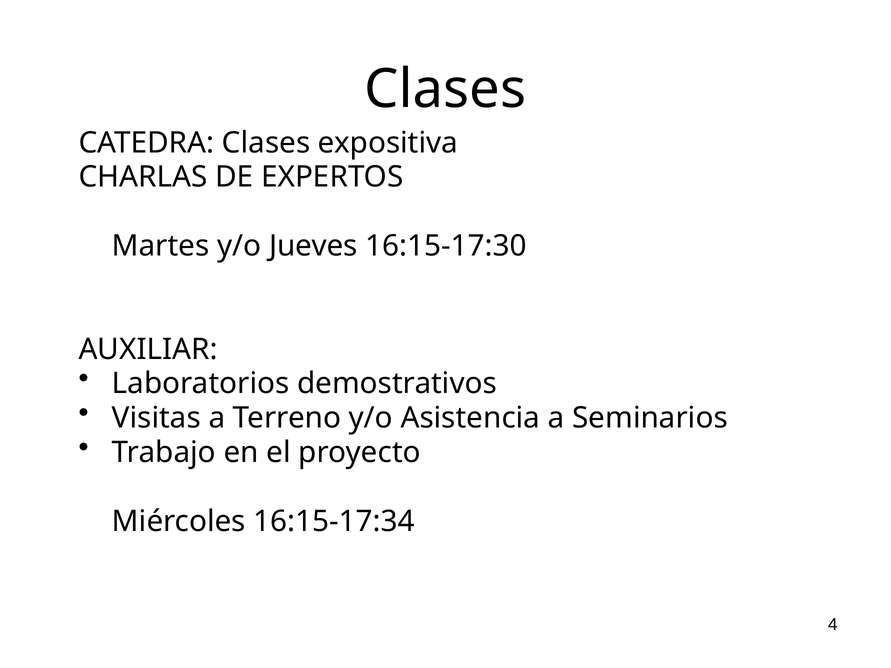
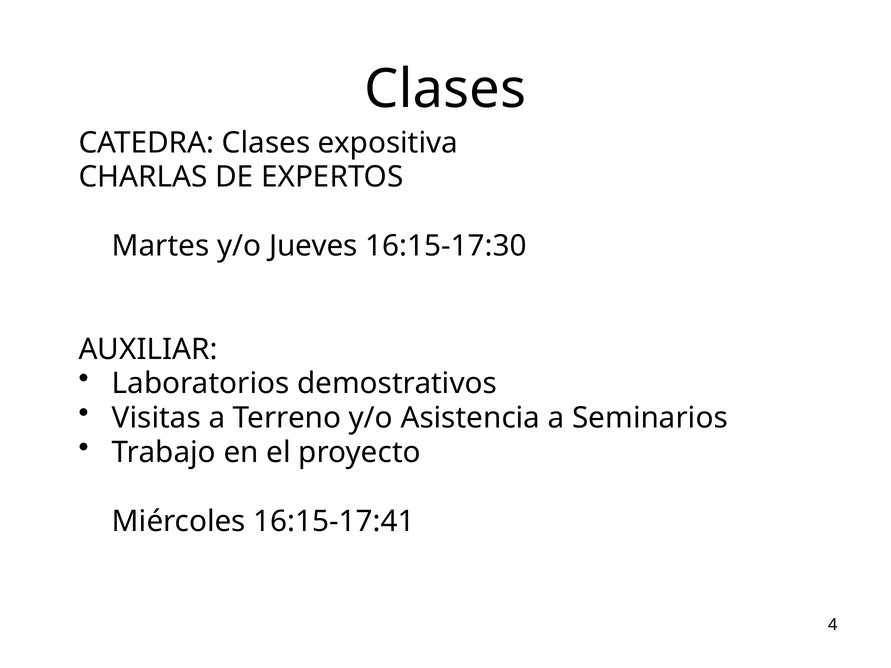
16:15-17:34: 16:15-17:34 -> 16:15-17:41
